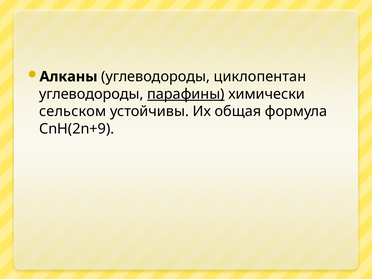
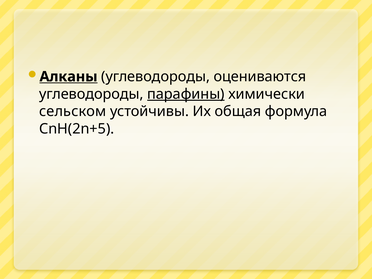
Алканы underline: none -> present
циклопентан: циклопентан -> оцениваются
СnH(2n+9: СnH(2n+9 -> СnH(2n+5
